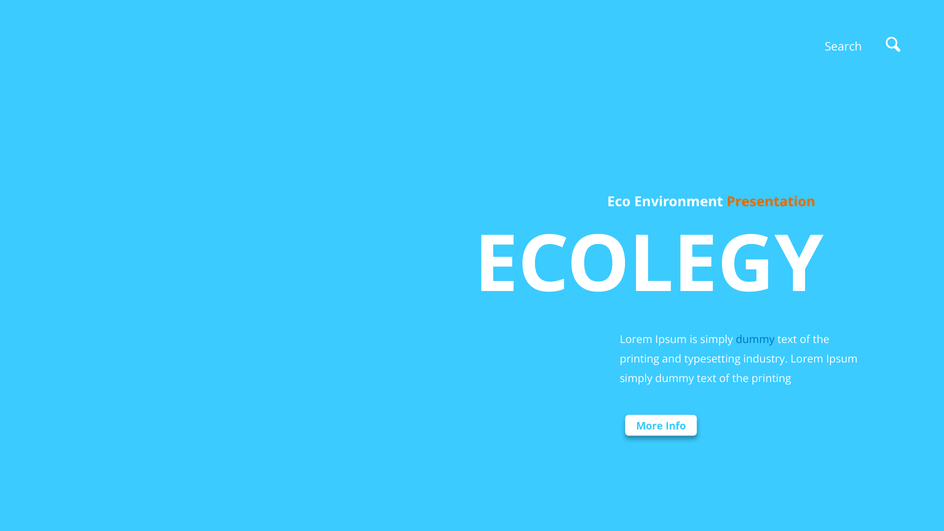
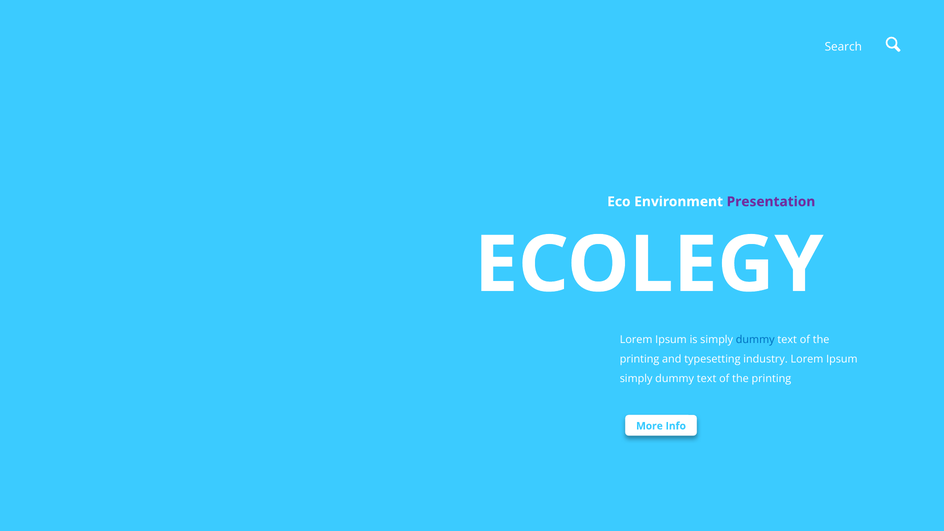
Presentation colour: orange -> purple
